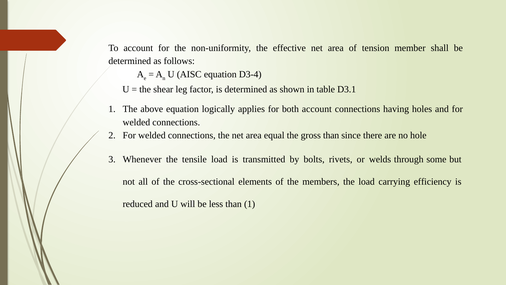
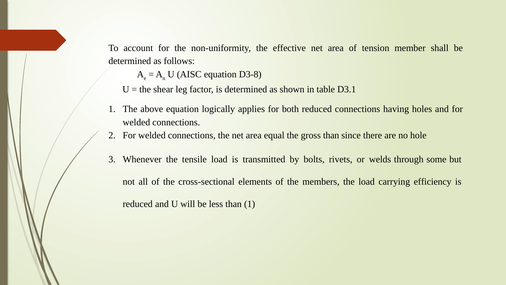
D3-4: D3-4 -> D3-8
both account: account -> reduced
